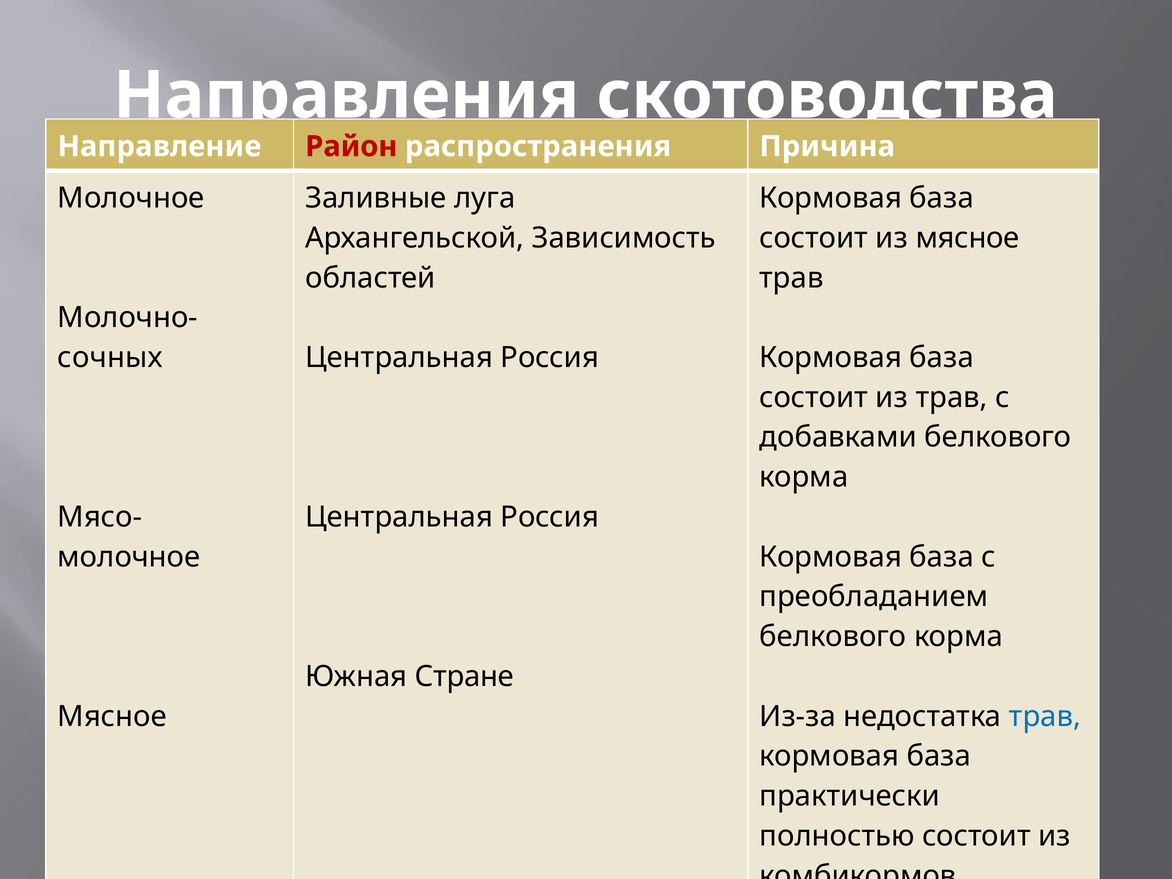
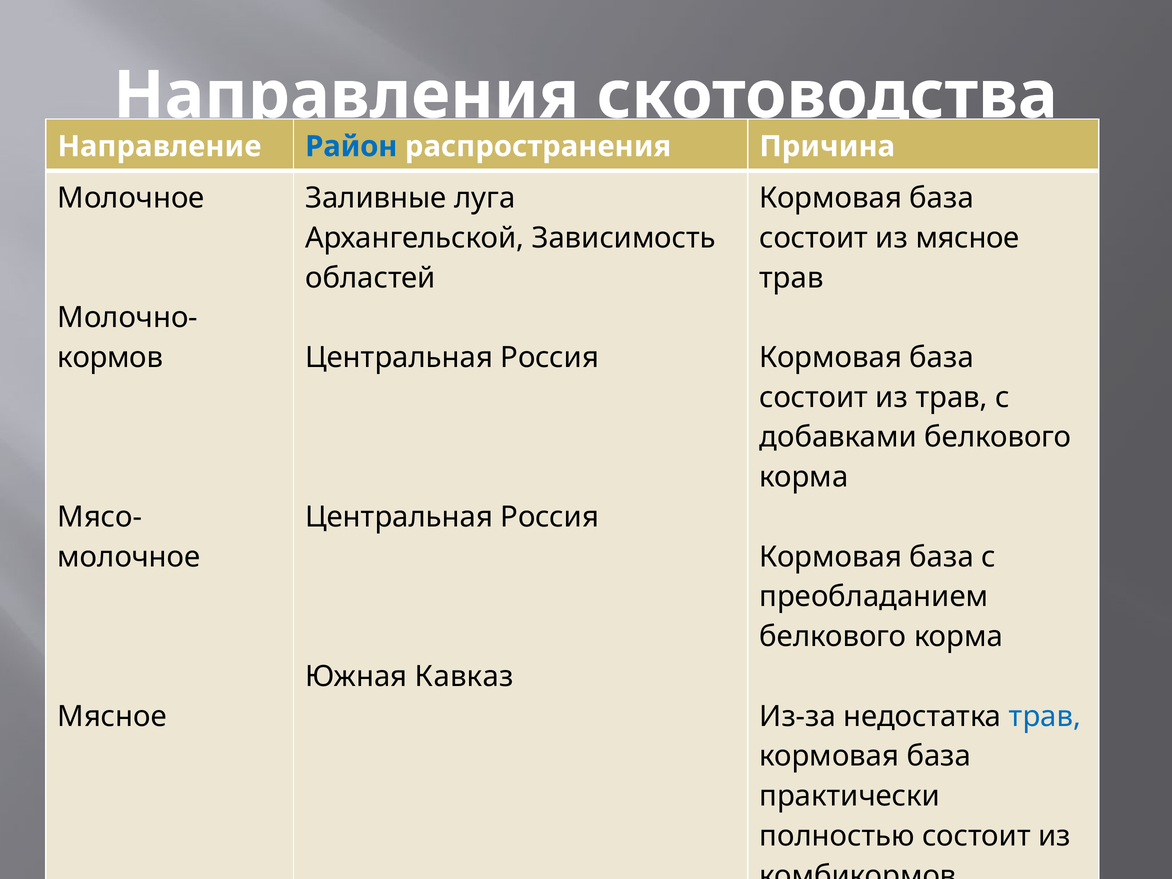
Район colour: red -> blue
сочных: сочных -> кормов
Стране: Стране -> Кавказ
